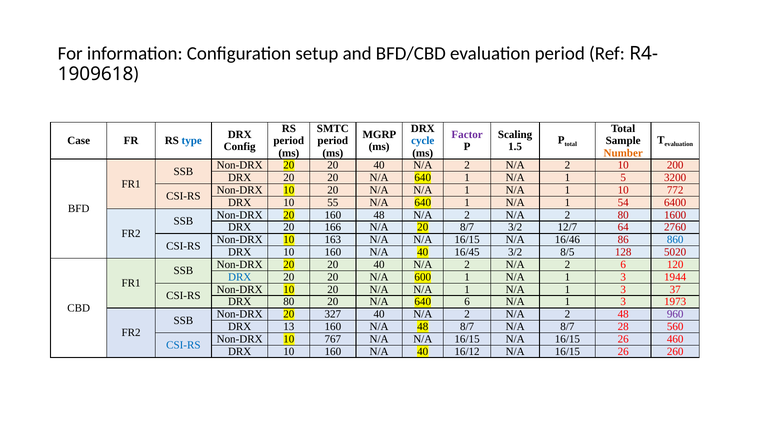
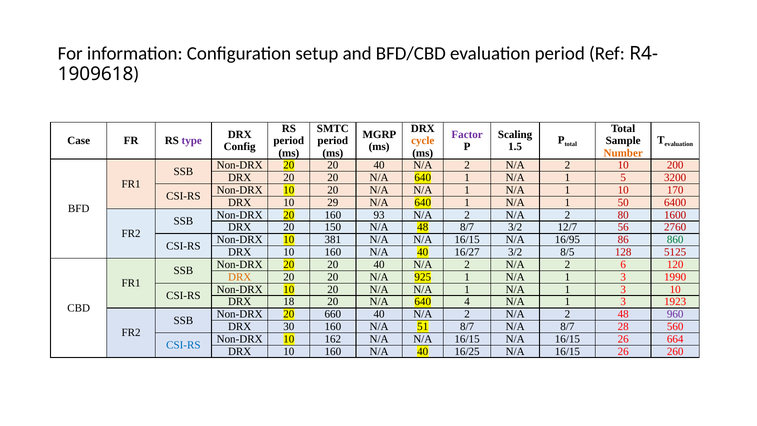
type colour: blue -> purple
cycle colour: blue -> orange
772: 772 -> 170
55: 55 -> 29
54: 54 -> 50
160 48: 48 -> 93
166: 166 -> 150
N/A 20: 20 -> 48
64: 64 -> 56
163: 163 -> 381
16/46: 16/46 -> 16/95
860 colour: blue -> green
16/45: 16/45 -> 16/27
5020: 5020 -> 5125
DRX at (240, 277) colour: blue -> orange
600: 600 -> 925
1944: 1944 -> 1990
3 37: 37 -> 10
DRX 80: 80 -> 18
640 6: 6 -> 4
1973: 1973 -> 1923
327: 327 -> 660
13: 13 -> 30
N/A 48: 48 -> 51
767: 767 -> 162
460: 460 -> 664
16/12: 16/12 -> 16/25
